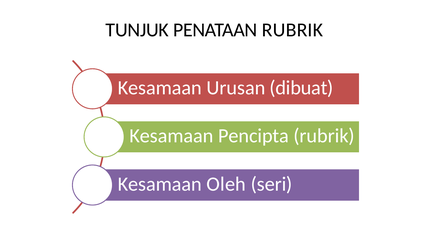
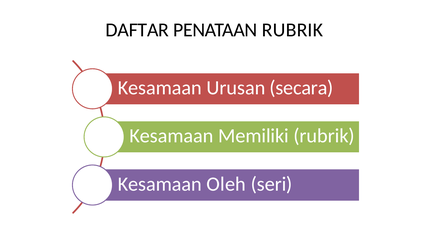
TUNJUK: TUNJUK -> DAFTAR
dibuat: dibuat -> secara
Pencipta: Pencipta -> Memiliki
